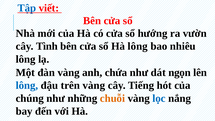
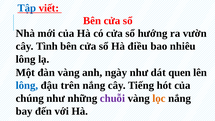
Hà lông: lông -> điều
chứa: chứa -> ngày
ngọn: ngọn -> quen
trên vàng: vàng -> nắng
chuỗi colour: orange -> purple
lọc colour: blue -> orange
